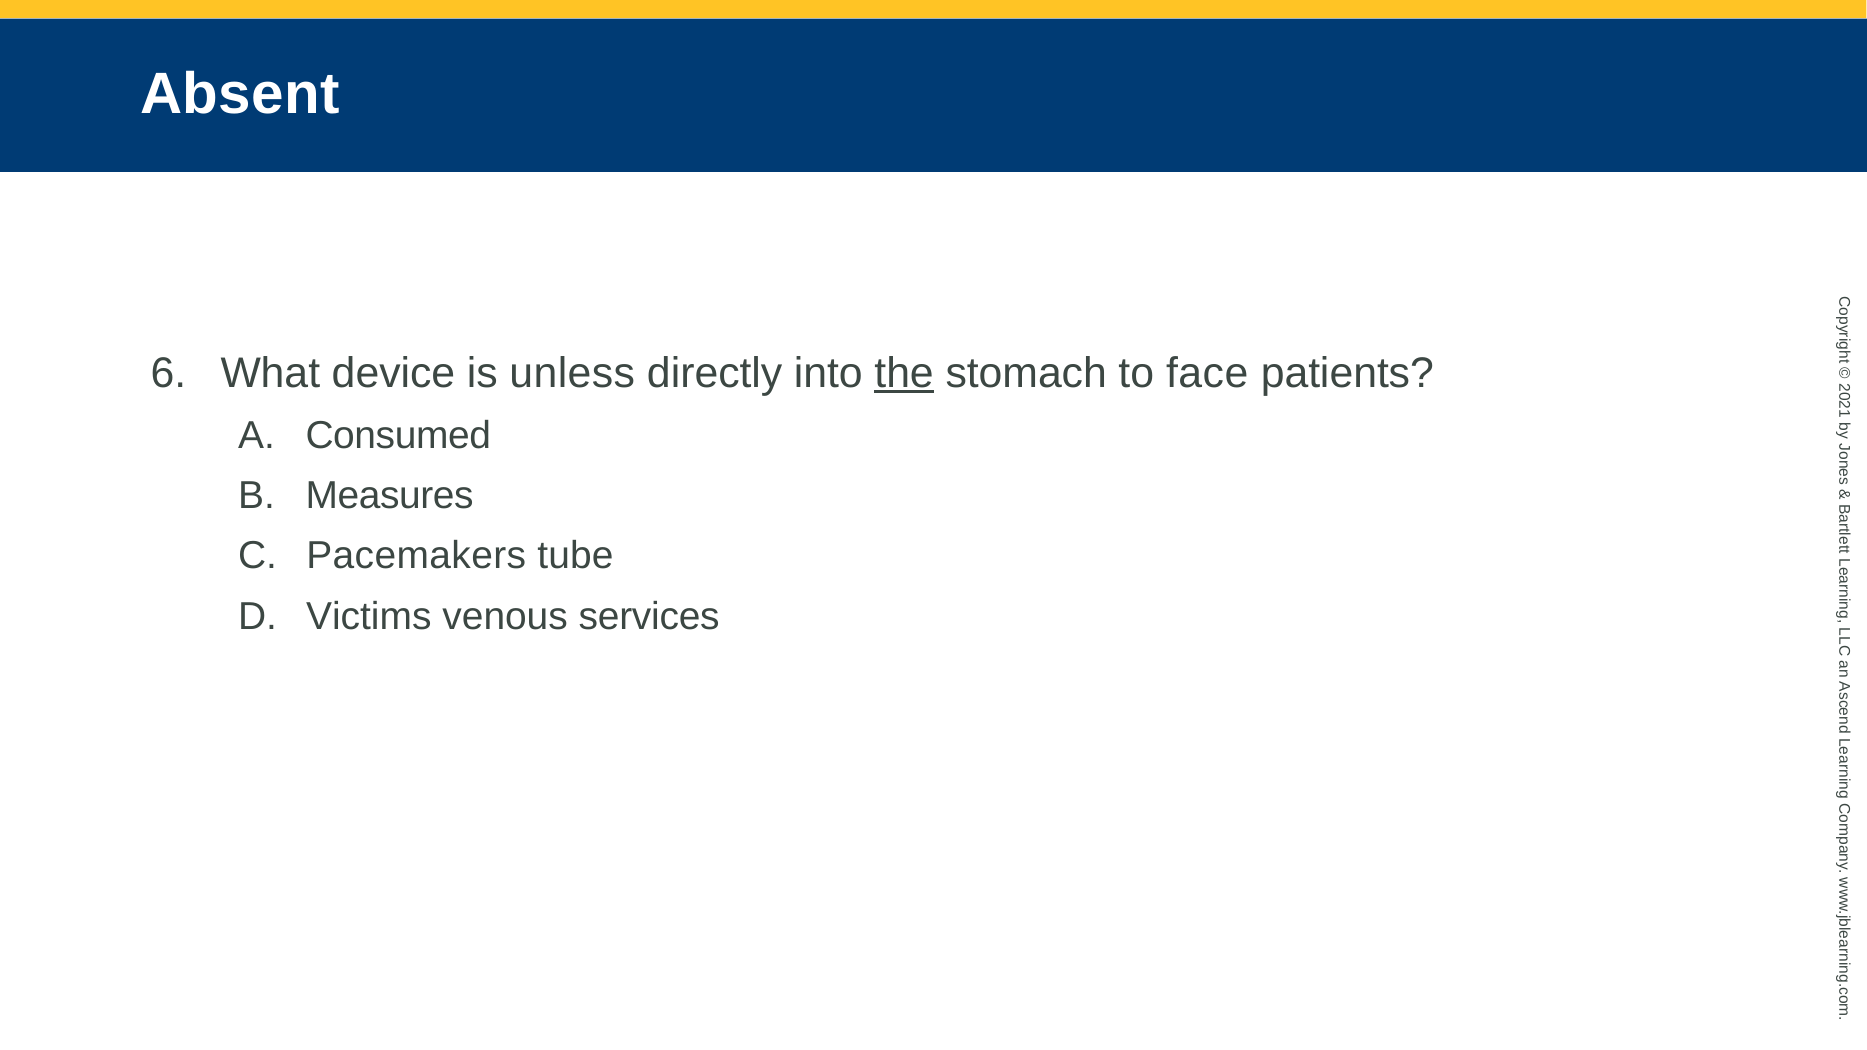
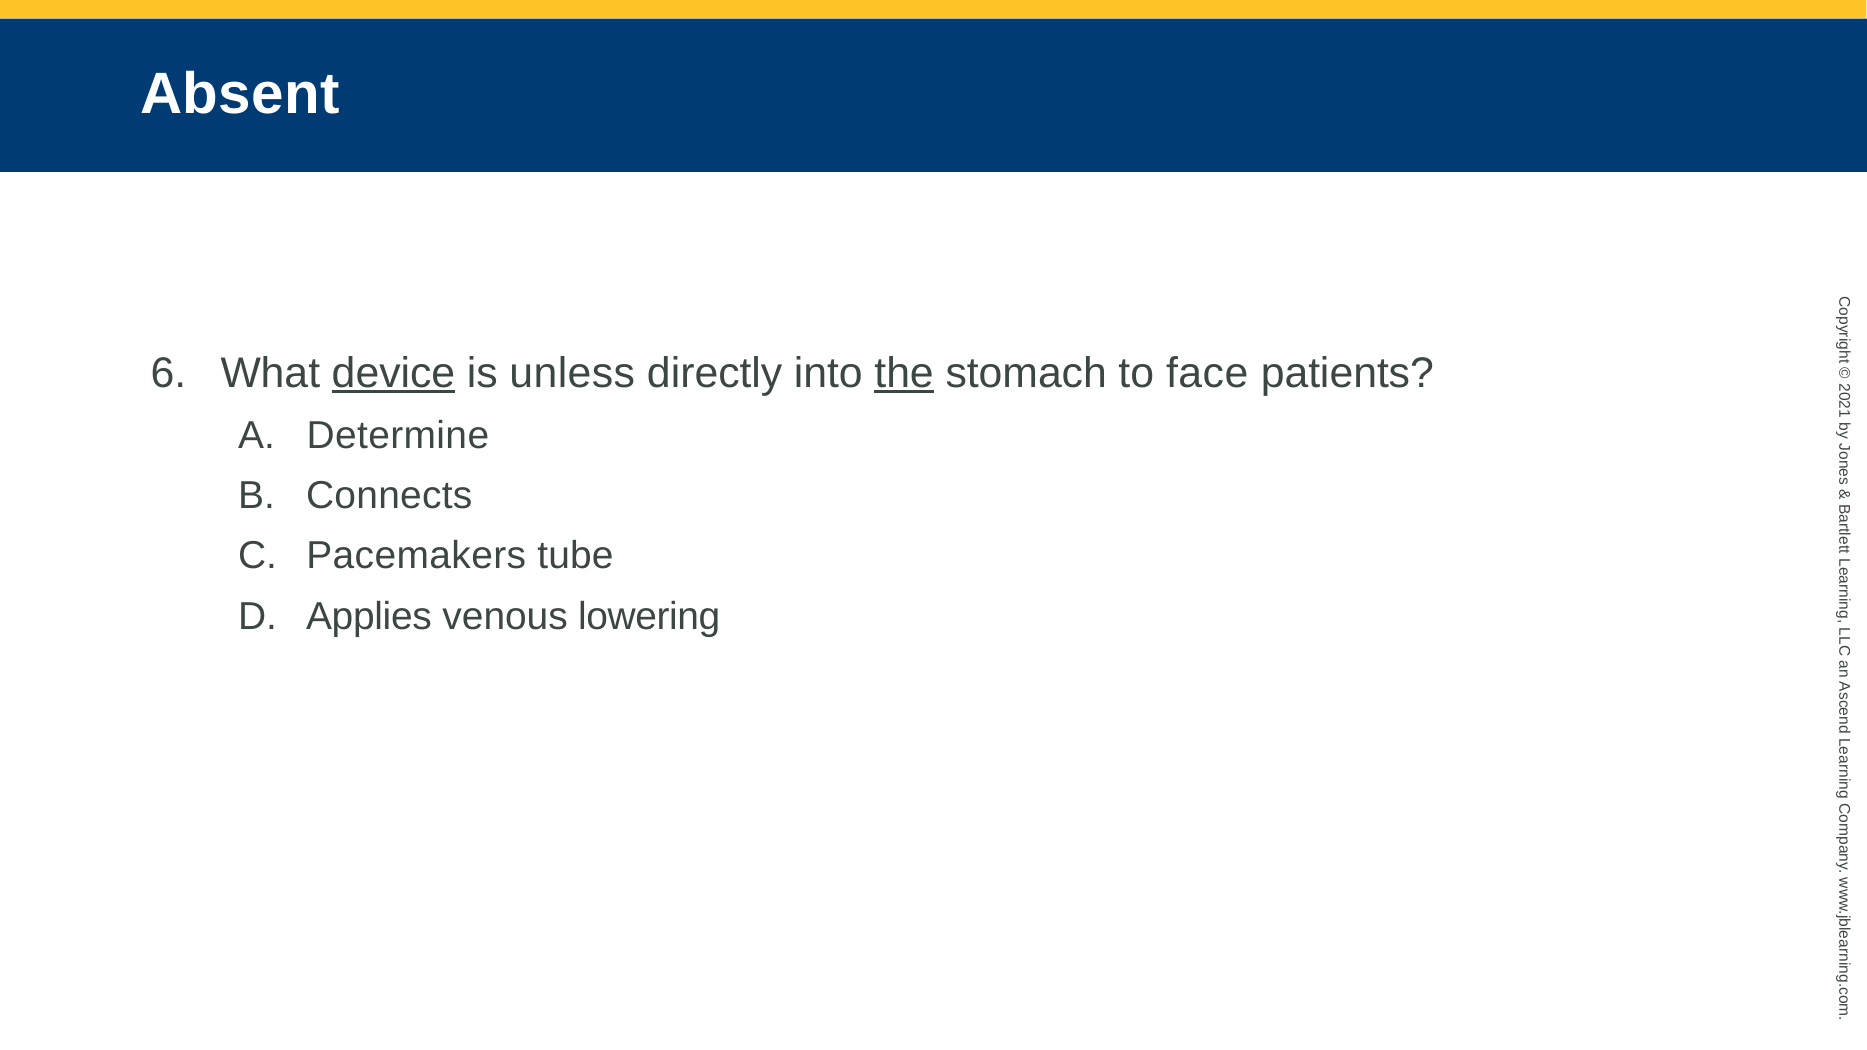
device underline: none -> present
Consumed: Consumed -> Determine
Measures: Measures -> Connects
Victims: Victims -> Applies
services: services -> lowering
